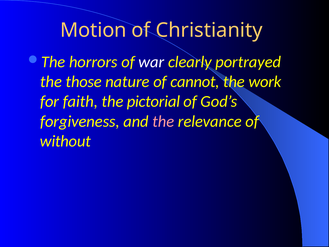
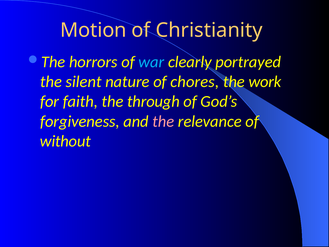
war colour: white -> light blue
those: those -> silent
cannot: cannot -> chores
pictorial: pictorial -> through
